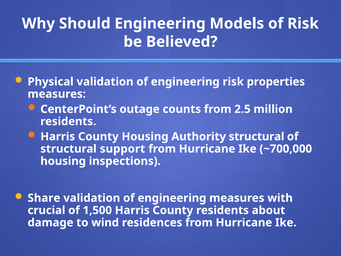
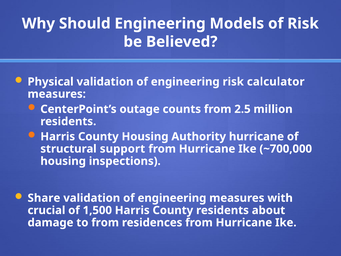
properties: properties -> calculator
Authority structural: structural -> hurricane
to wind: wind -> from
